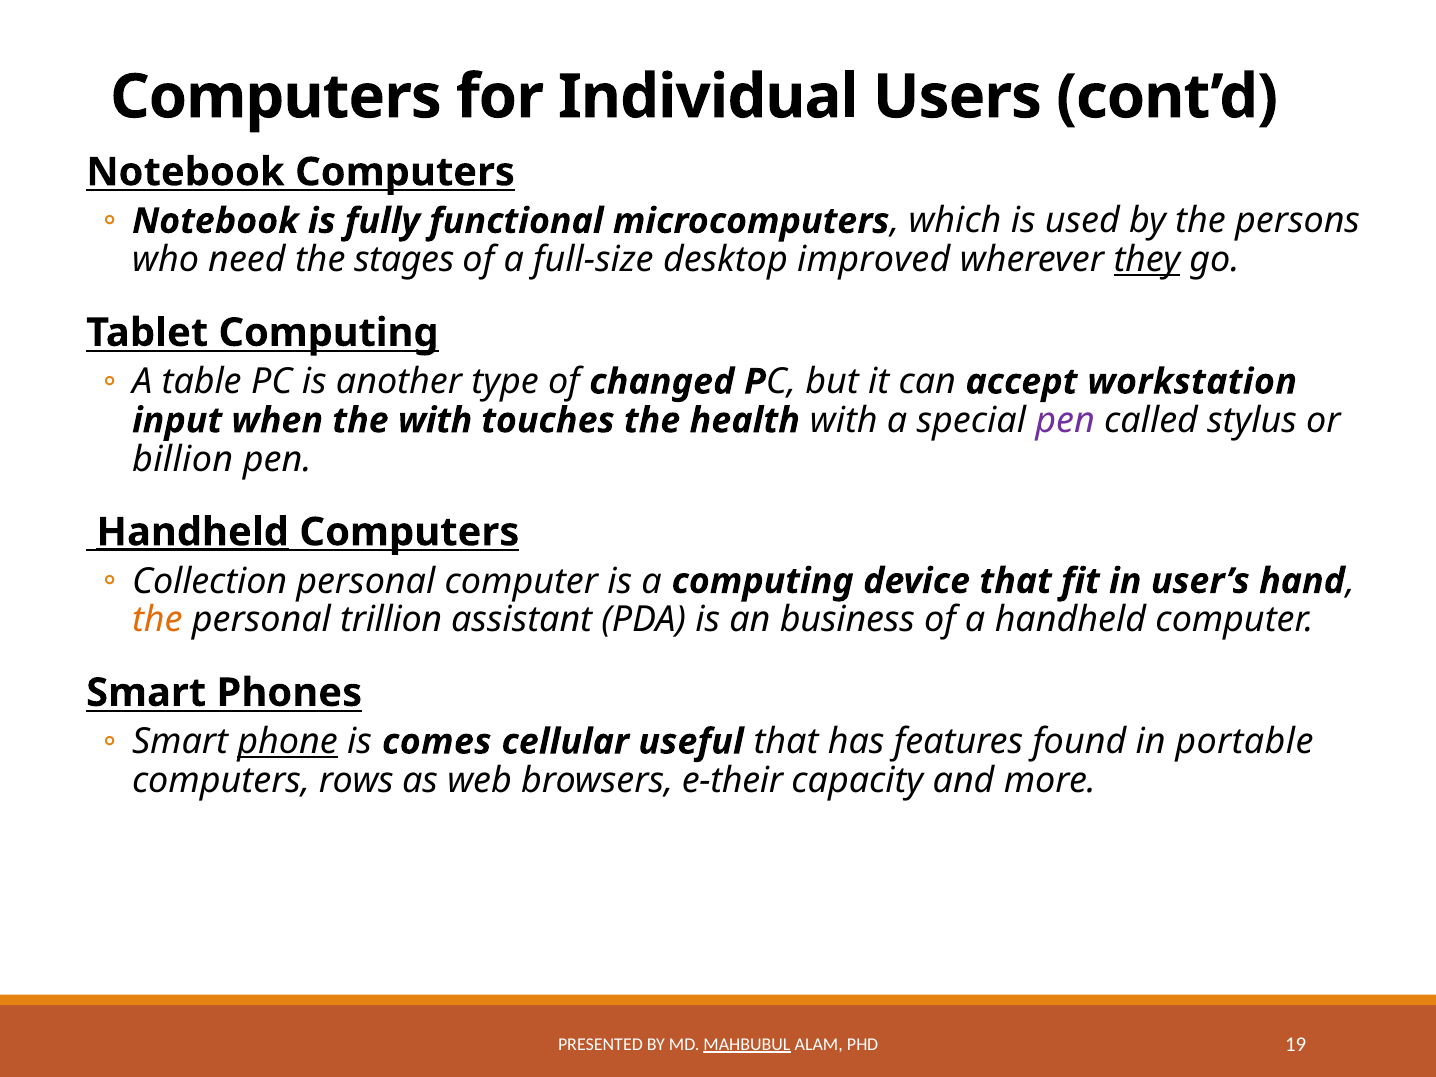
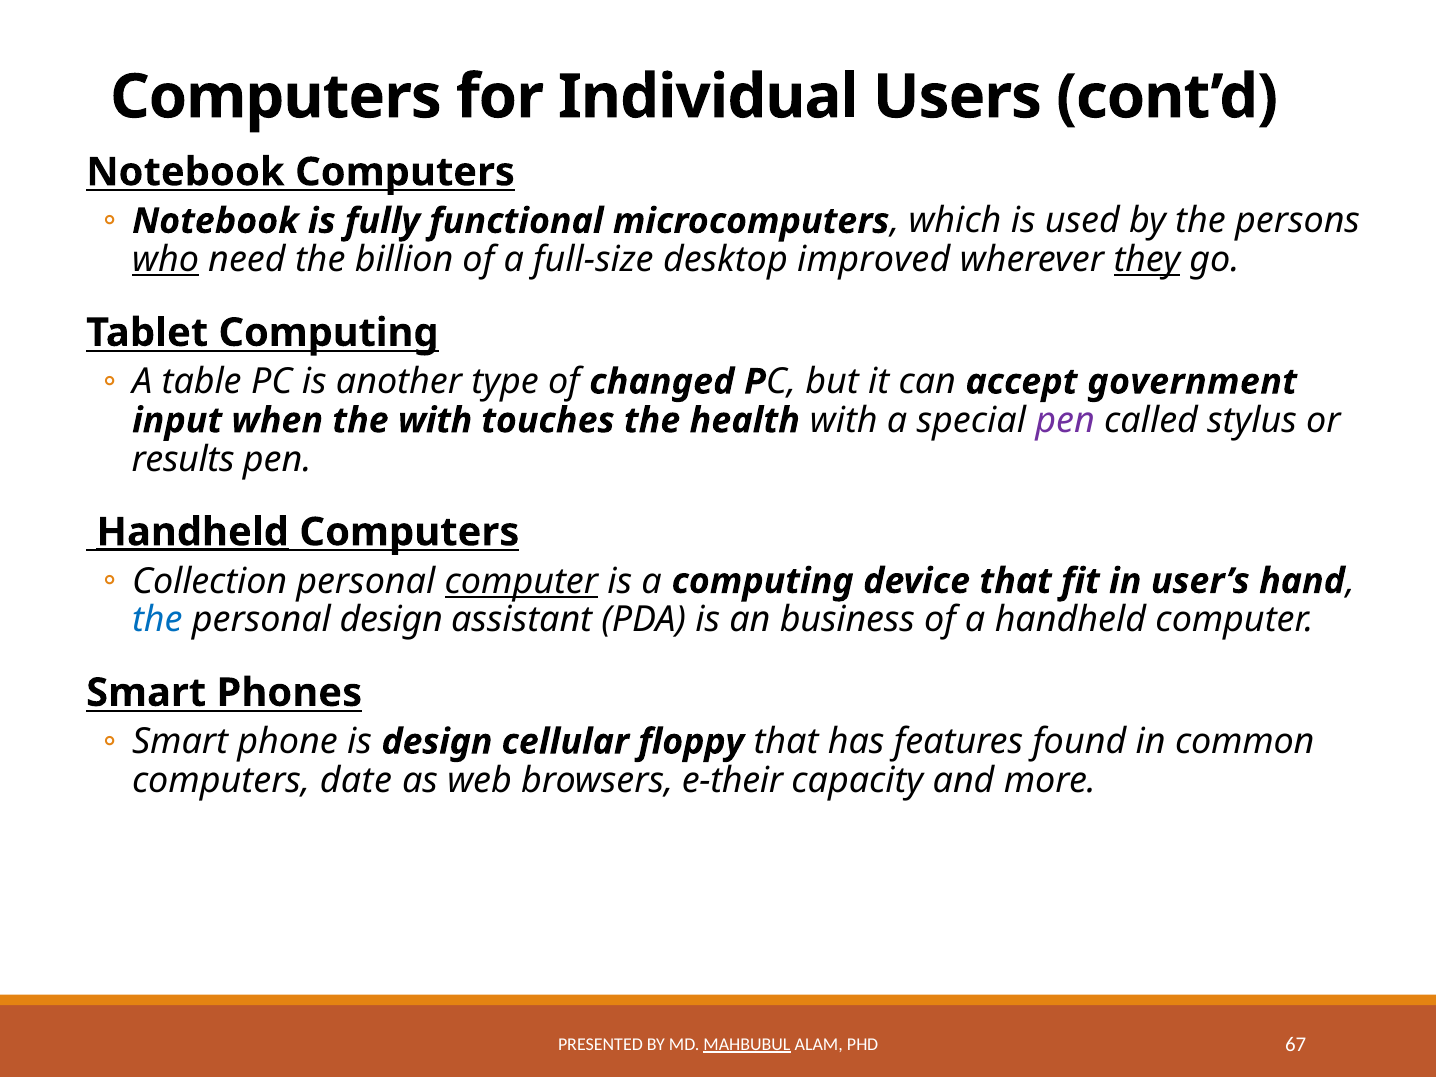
who underline: none -> present
stages: stages -> billion
workstation: workstation -> government
billion: billion -> results
computer at (521, 581) underline: none -> present
the at (157, 620) colour: orange -> blue
personal trillion: trillion -> design
phone underline: present -> none
is comes: comes -> design
useful: useful -> floppy
portable: portable -> common
rows: rows -> date
19: 19 -> 67
